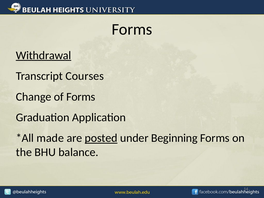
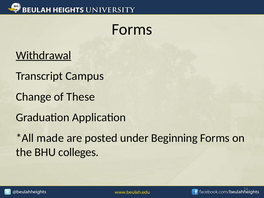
Courses: Courses -> Campus
of Forms: Forms -> These
posted underline: present -> none
balance: balance -> colleges
